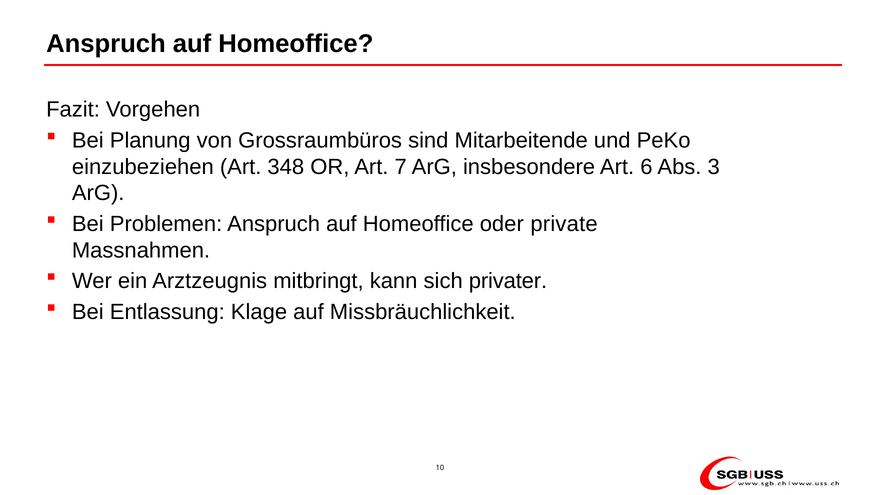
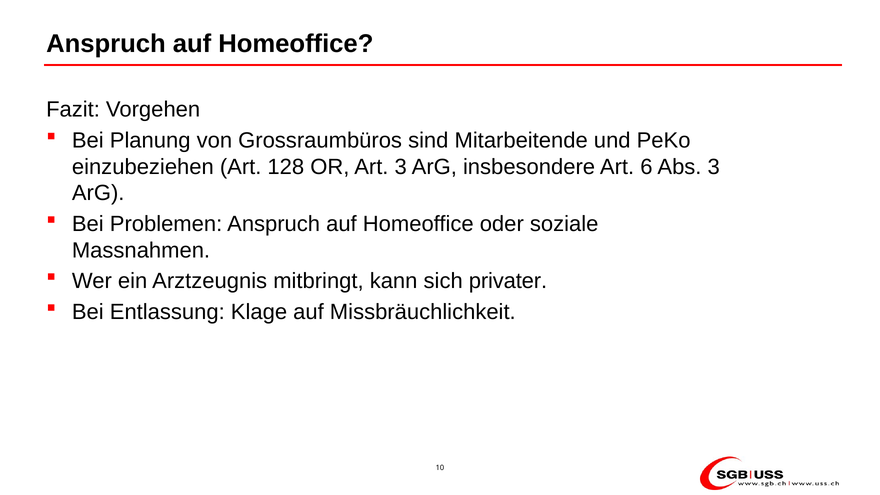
348: 348 -> 128
Art 7: 7 -> 3
private: private -> soziale
